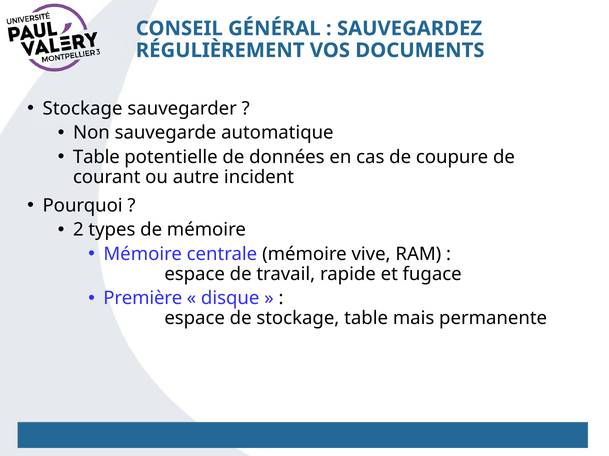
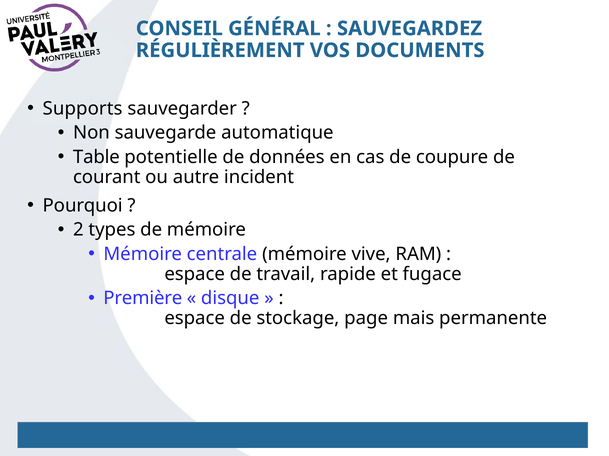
Stockage at (83, 109): Stockage -> Supports
stockage table: table -> page
